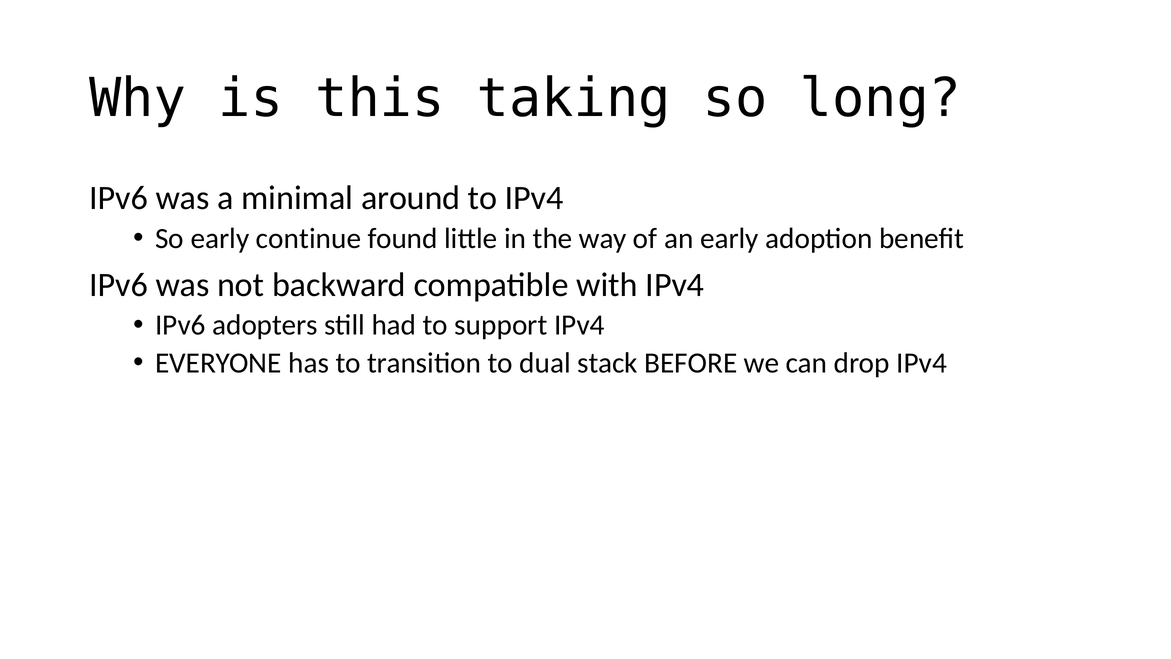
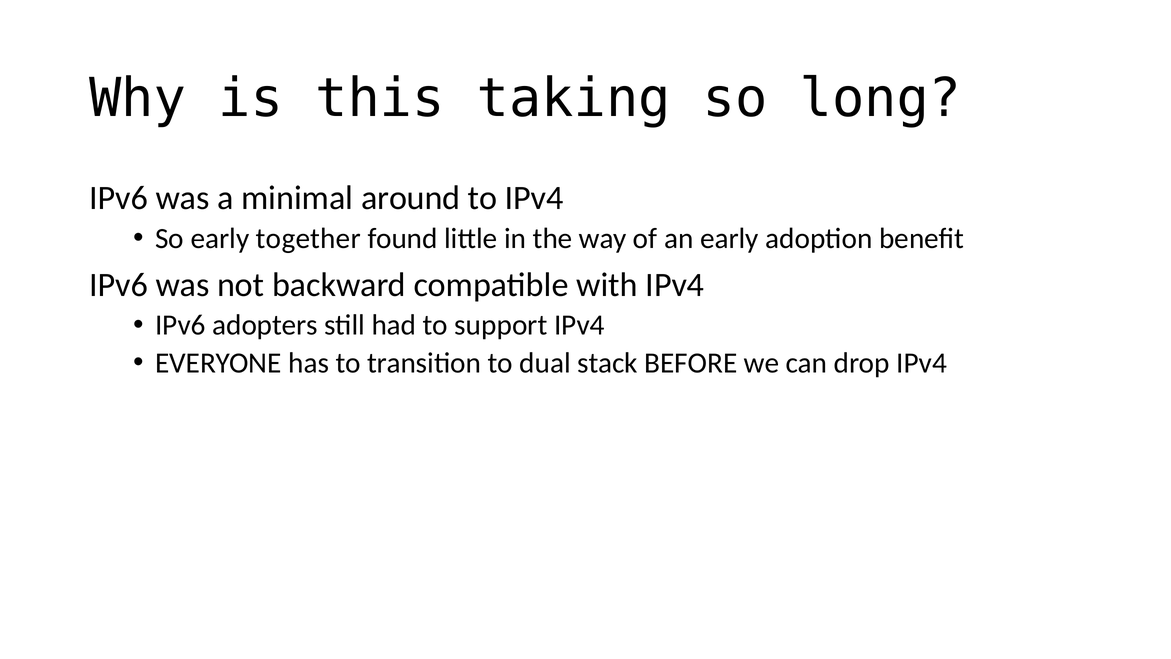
continue: continue -> together
